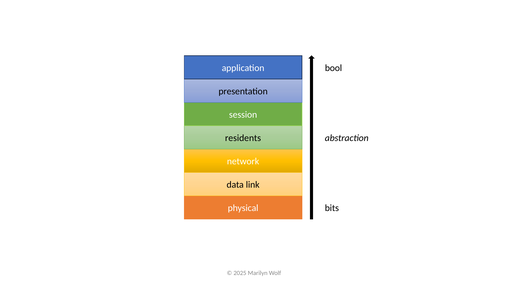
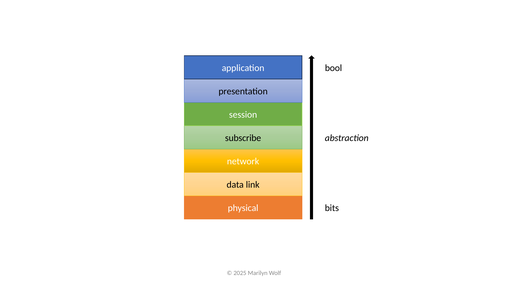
residents: residents -> subscribe
